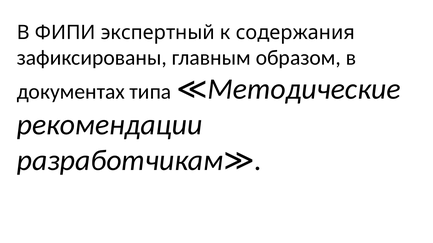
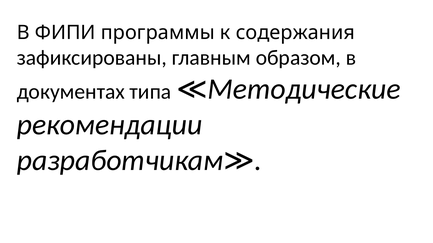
экспертный: экспертный -> программы
